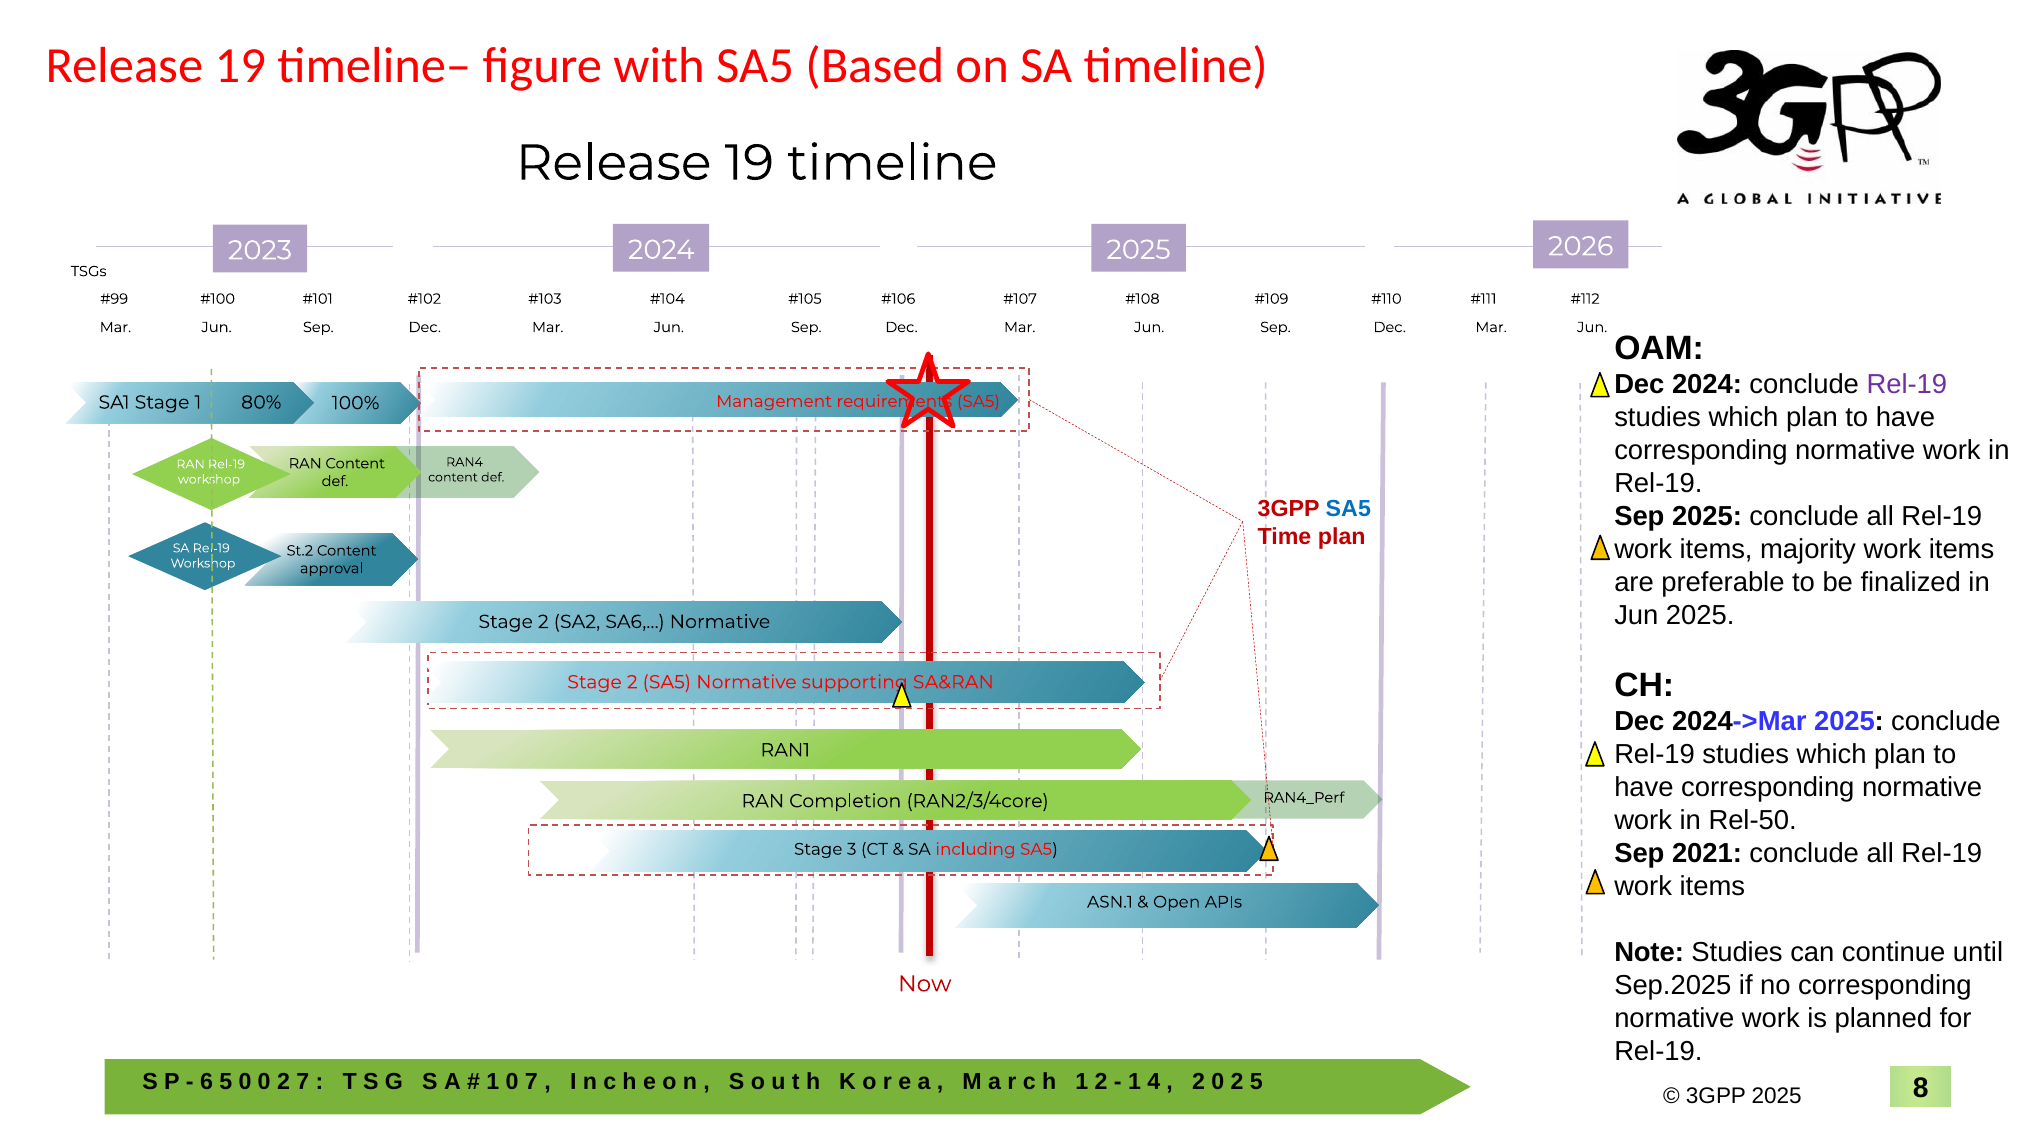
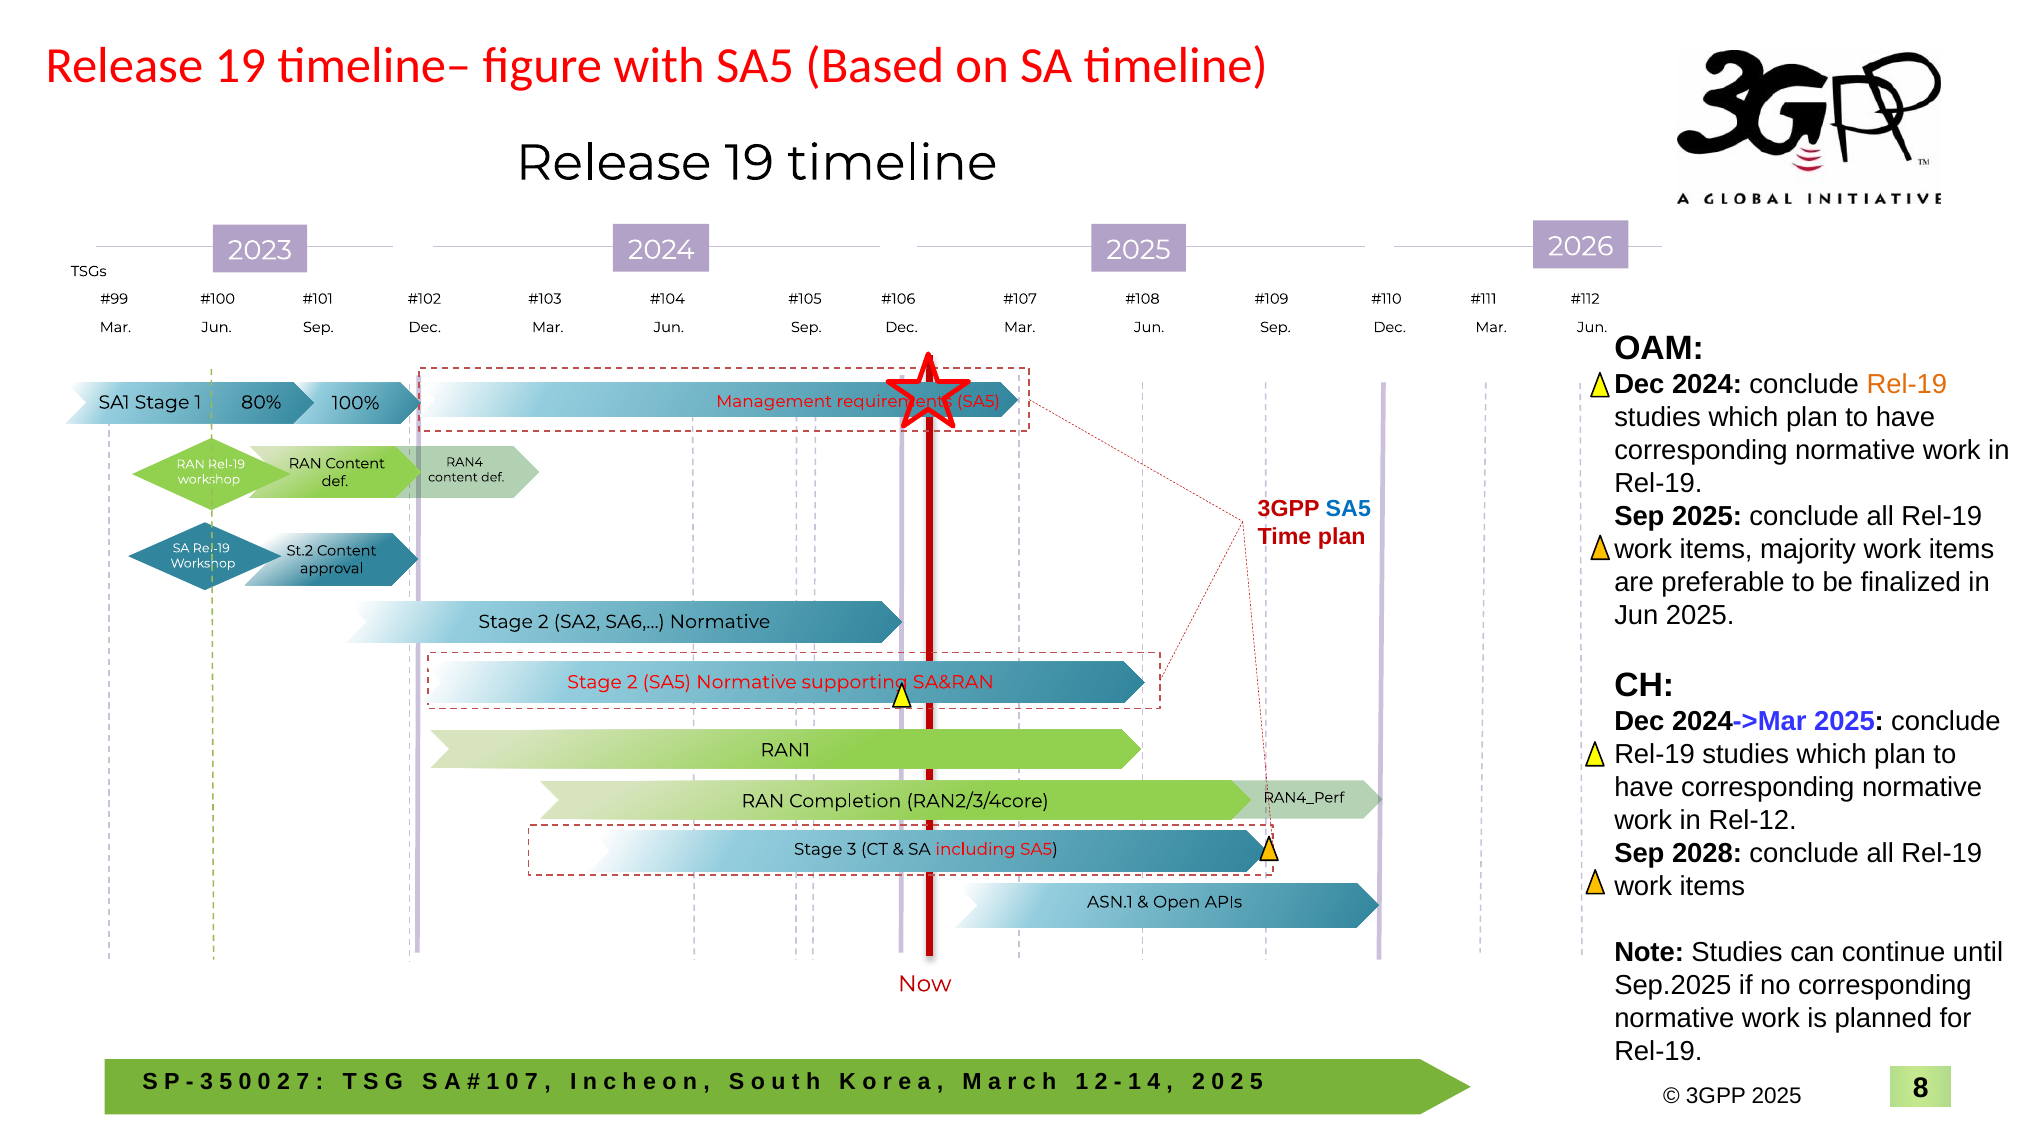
Rel-19 at (1907, 385) colour: purple -> orange
Rel-50: Rel-50 -> Rel-12
2021: 2021 -> 2028
6 at (206, 1082): 6 -> 3
